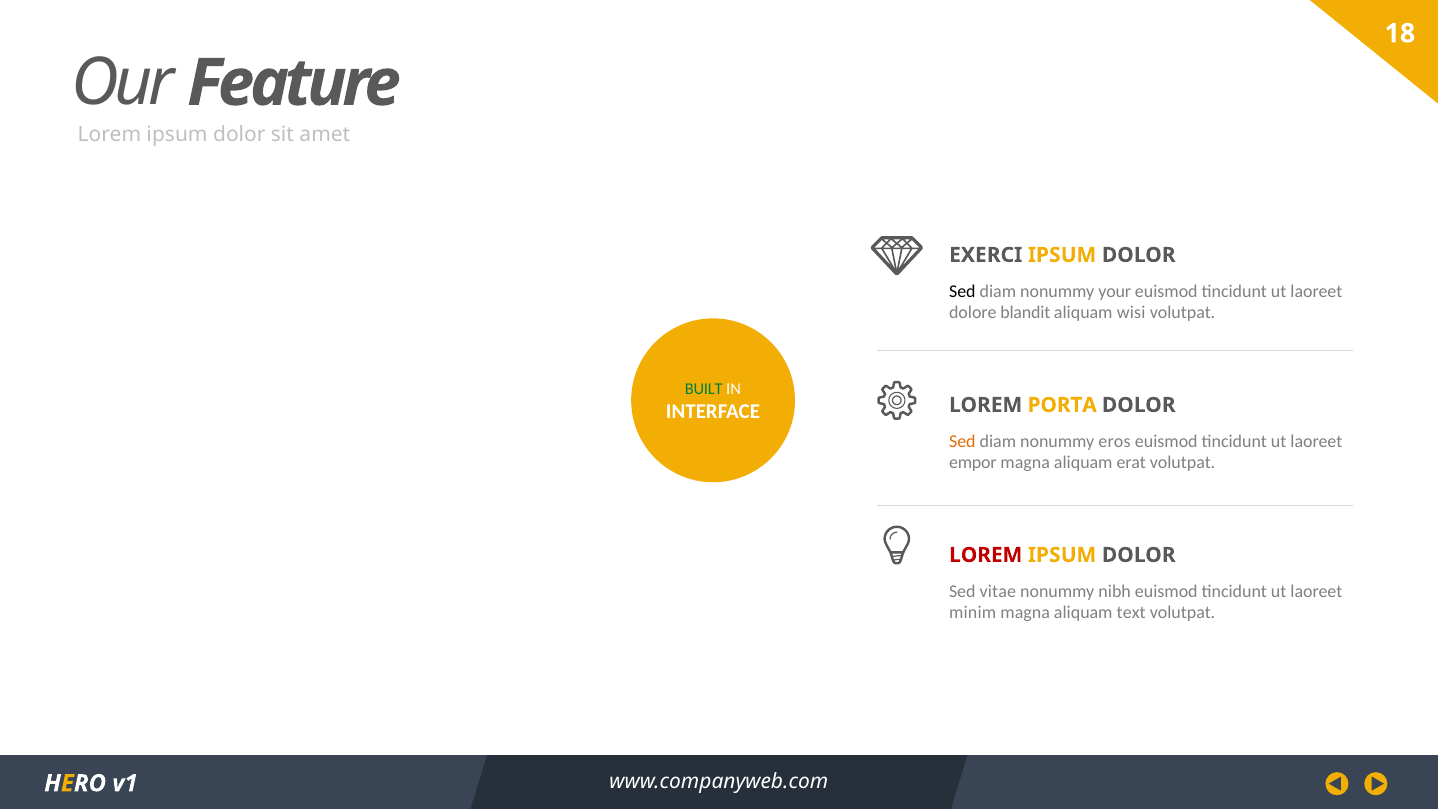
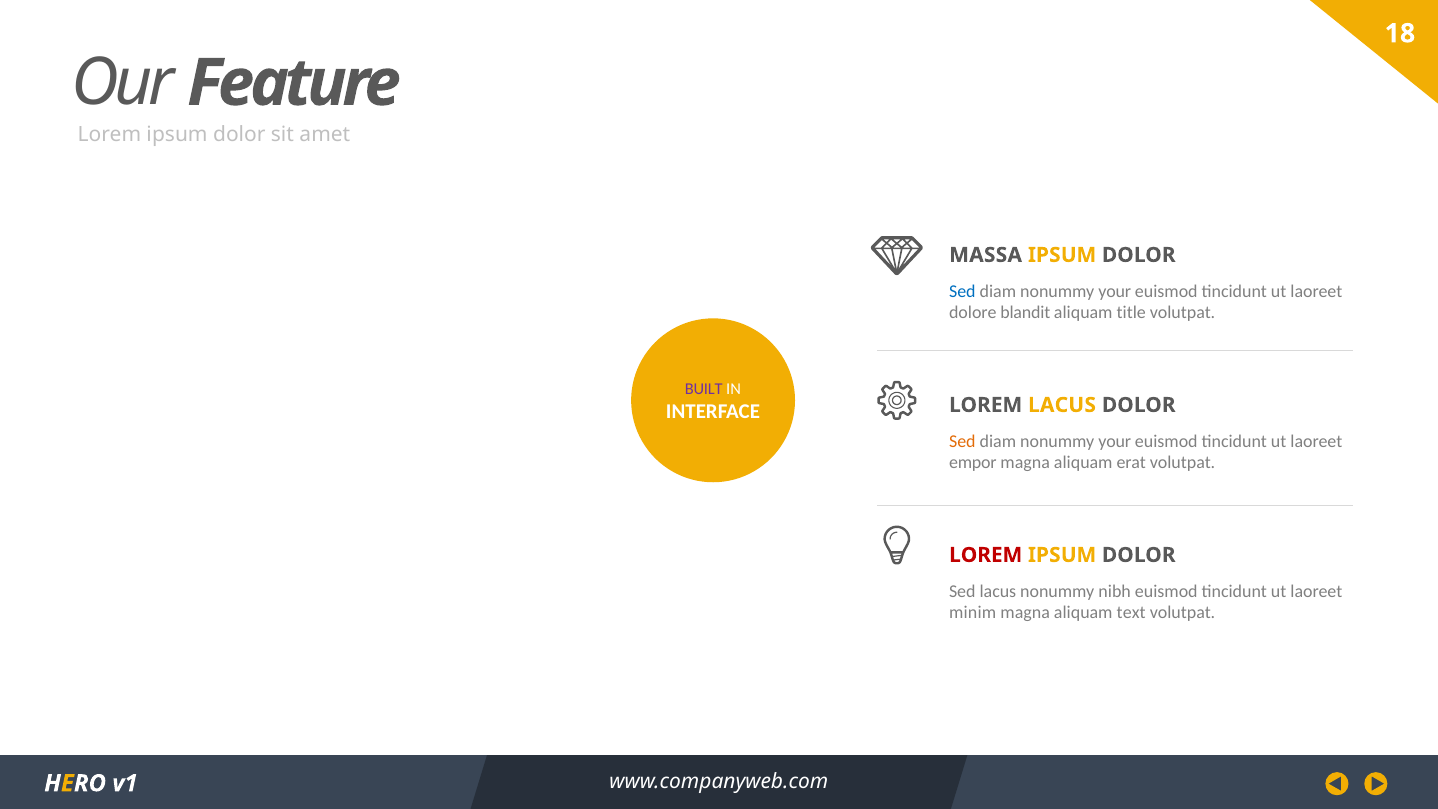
EXERCI: EXERCI -> MASSA
Sed at (962, 291) colour: black -> blue
wisi: wisi -> title
BUILT colour: green -> purple
LOREM PORTA: PORTA -> LACUS
eros at (1115, 441): eros -> your
Sed vitae: vitae -> lacus
